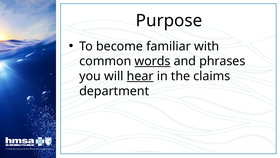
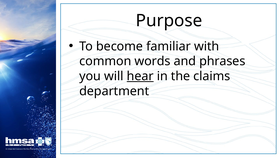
words underline: present -> none
